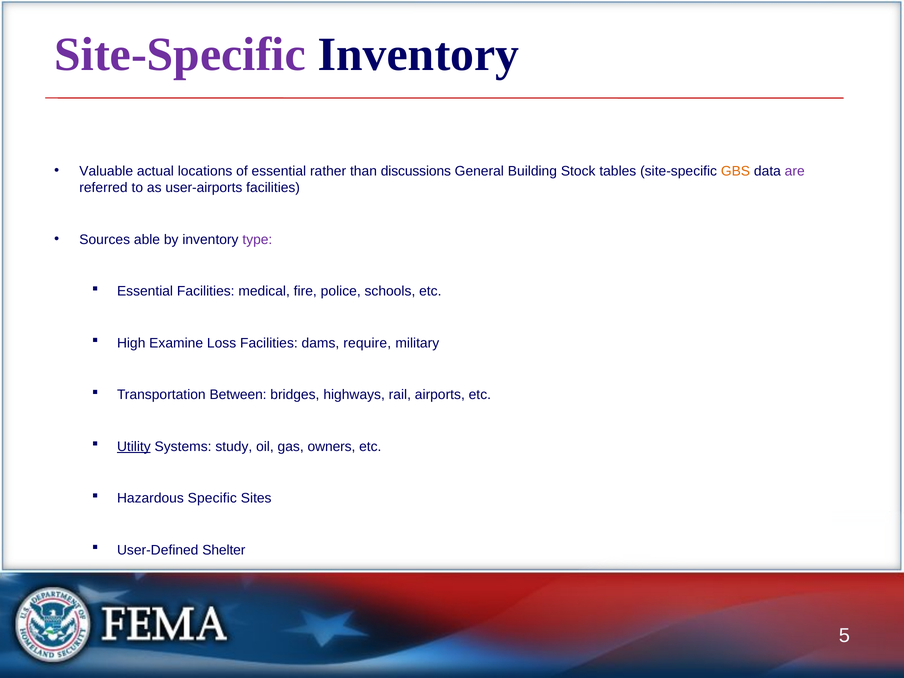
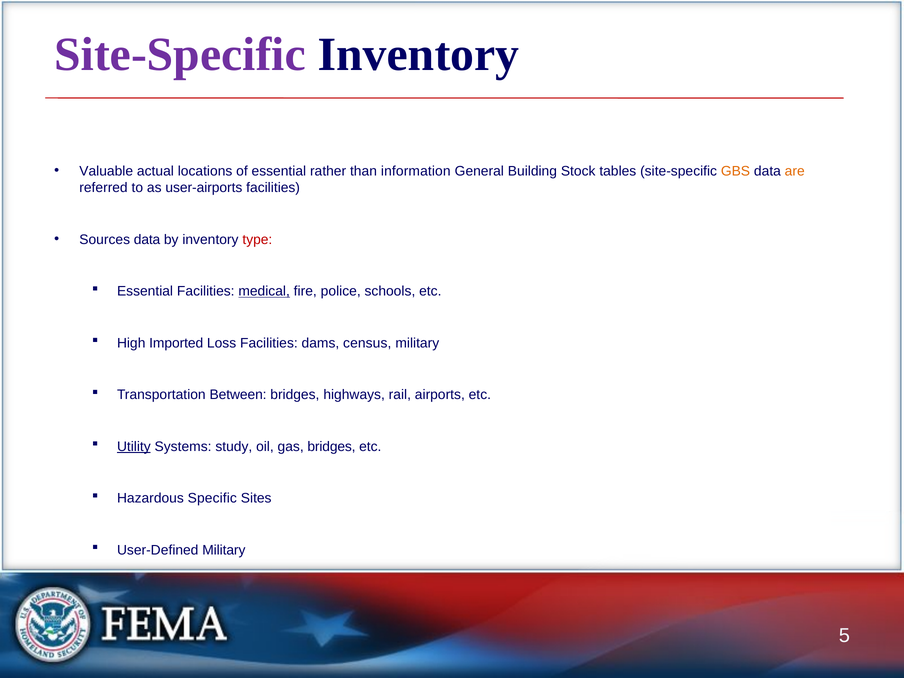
discussions: discussions -> information
are colour: purple -> orange
Sources able: able -> data
type colour: purple -> red
medical underline: none -> present
Examine: Examine -> Imported
require: require -> census
gas owners: owners -> bridges
User-Defined Shelter: Shelter -> Military
